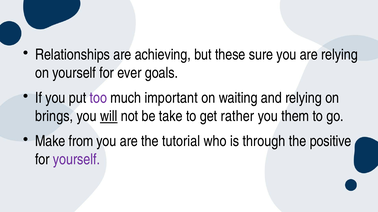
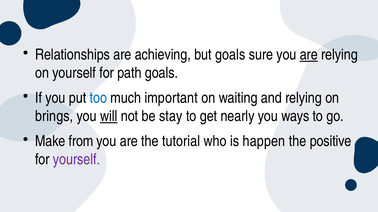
but these: these -> goals
are at (309, 55) underline: none -> present
ever: ever -> path
too colour: purple -> blue
take: take -> stay
rather: rather -> nearly
them: them -> ways
through: through -> happen
